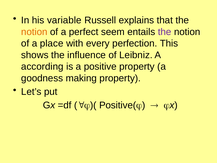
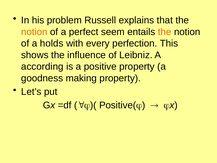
variable: variable -> problem
the at (165, 32) colour: purple -> orange
place: place -> holds
